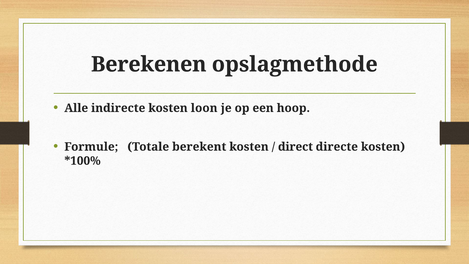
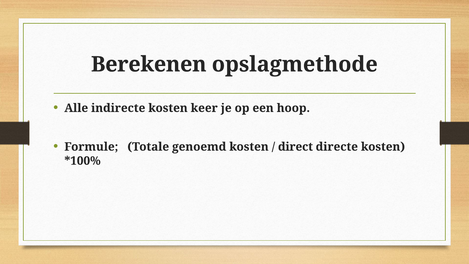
loon: loon -> keer
berekent: berekent -> genoemd
